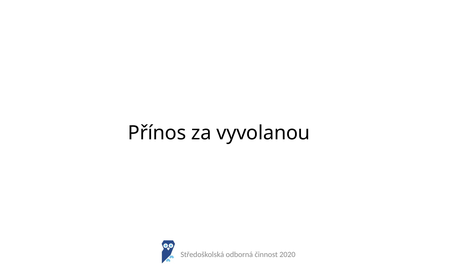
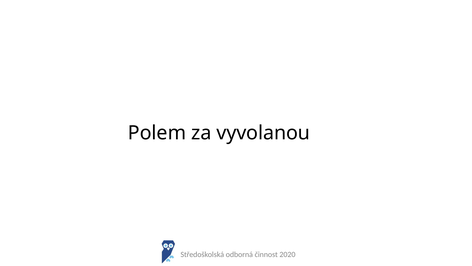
Přínos: Přínos -> Polem
